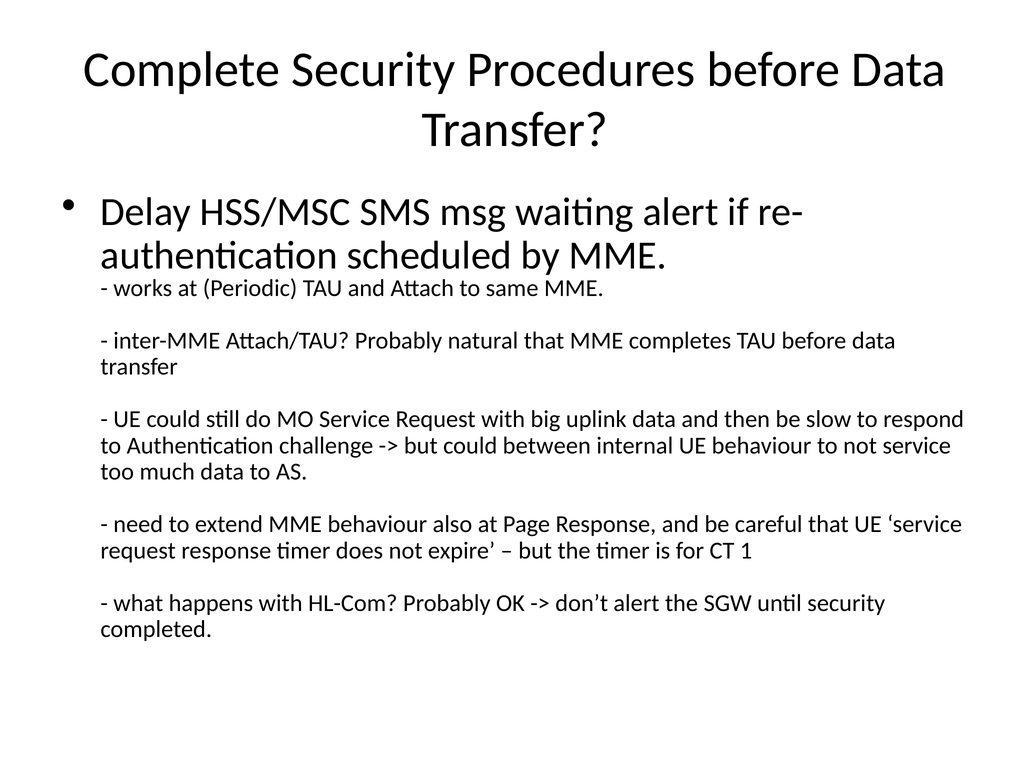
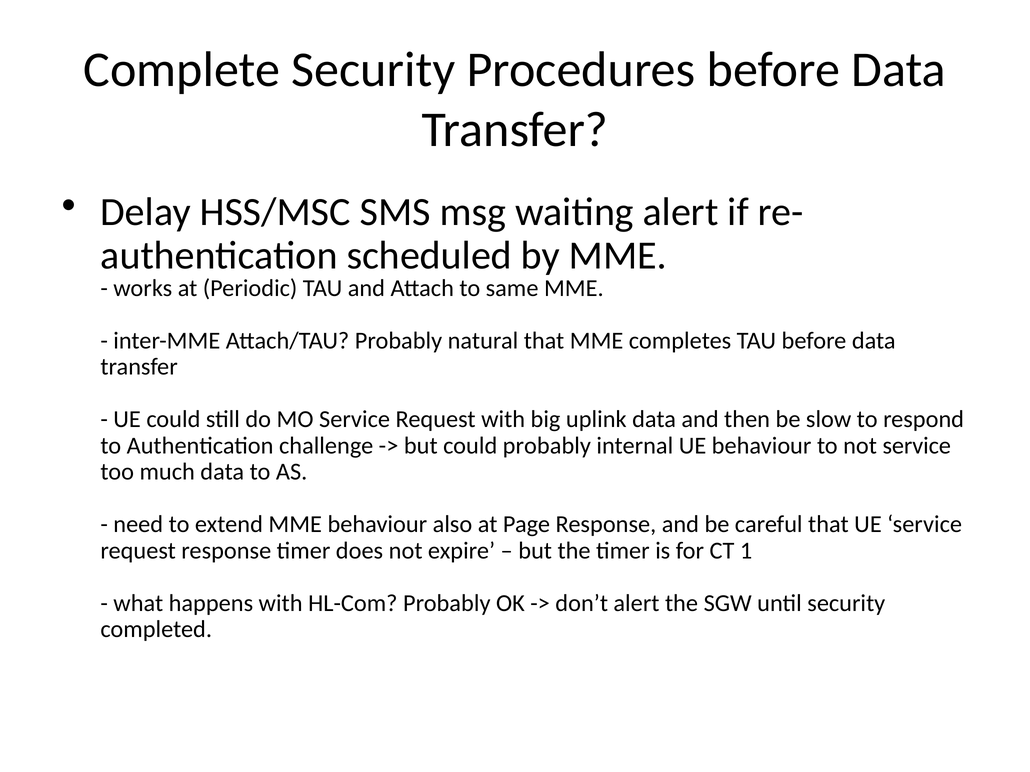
could between: between -> probably
